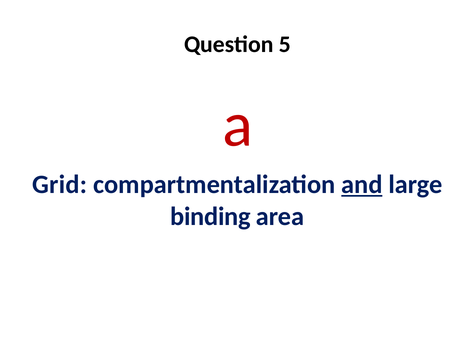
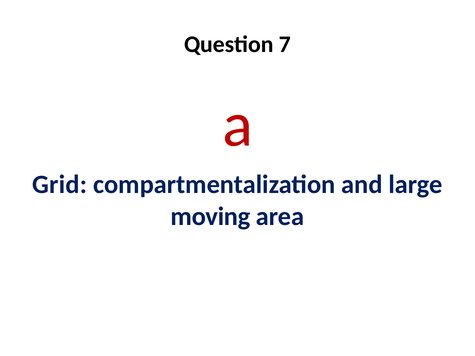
5: 5 -> 7
and underline: present -> none
binding: binding -> moving
